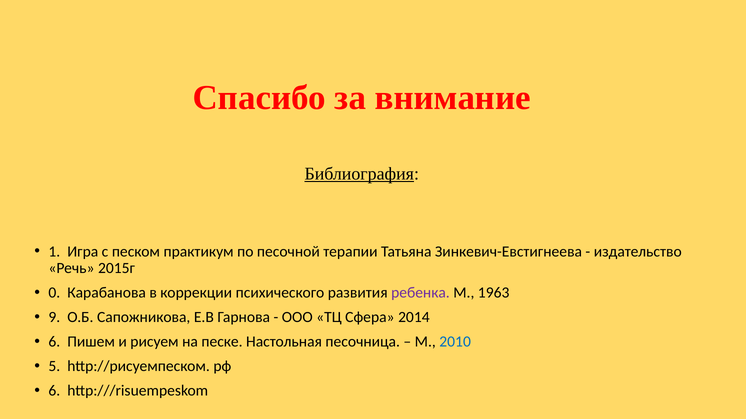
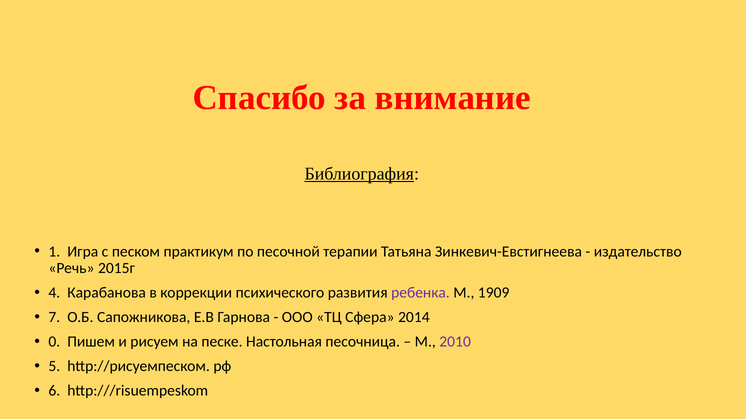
0: 0 -> 4
1963: 1963 -> 1909
9: 9 -> 7
6 at (54, 342): 6 -> 0
2010 colour: blue -> purple
